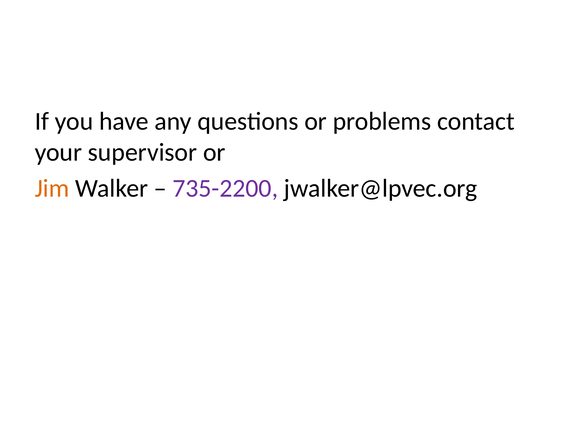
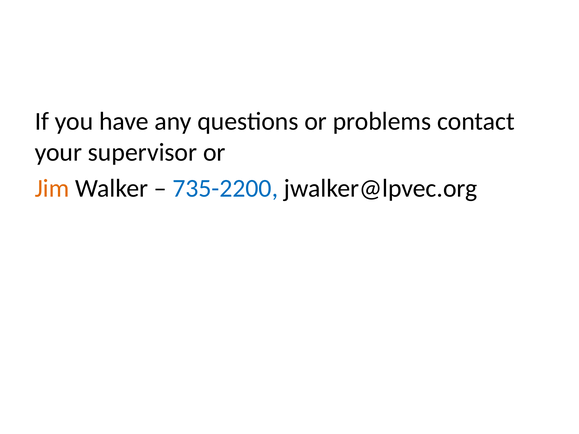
735-2200 colour: purple -> blue
